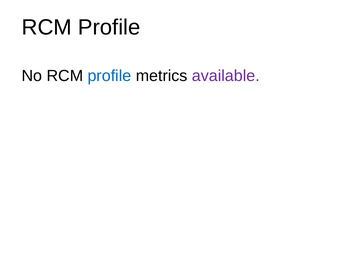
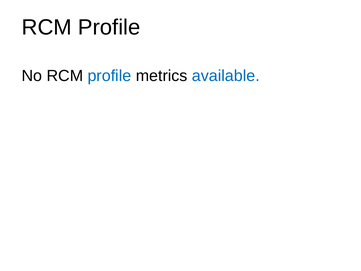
available colour: purple -> blue
